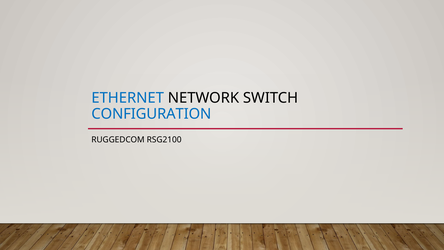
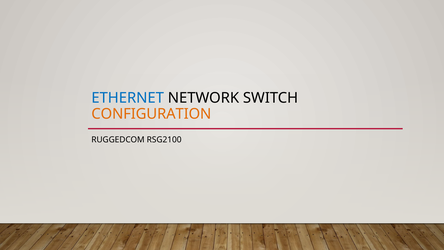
CONFIGURATION colour: blue -> orange
